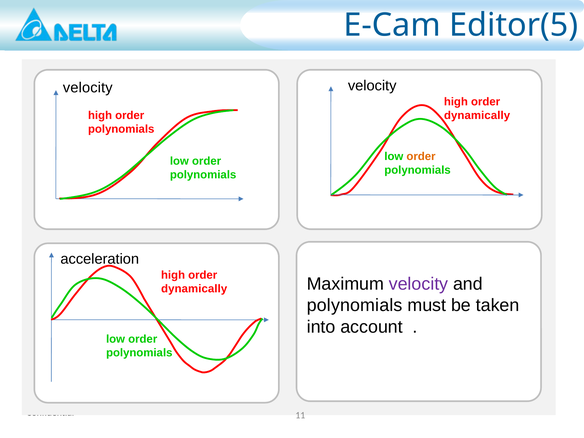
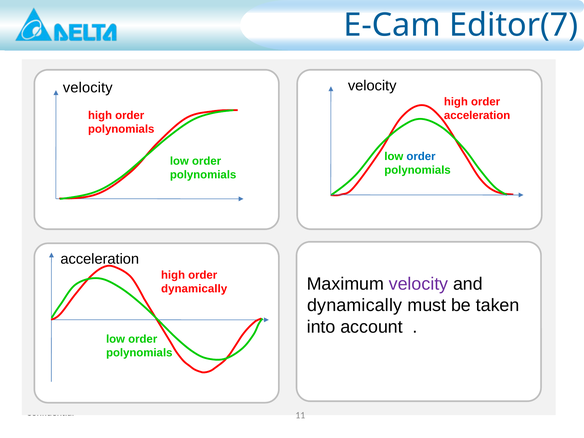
Editor(5: Editor(5 -> Editor(7
dynamically at (477, 115): dynamically -> acceleration
order at (421, 156) colour: orange -> blue
polynomials at (355, 305): polynomials -> dynamically
